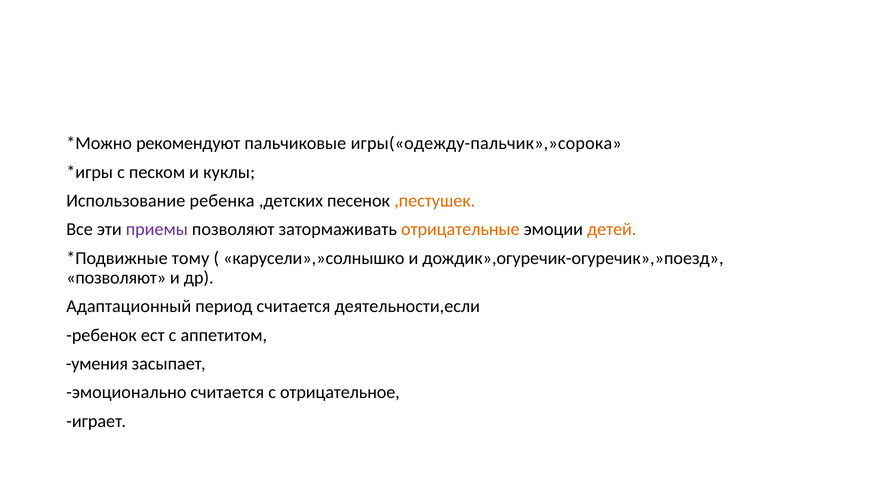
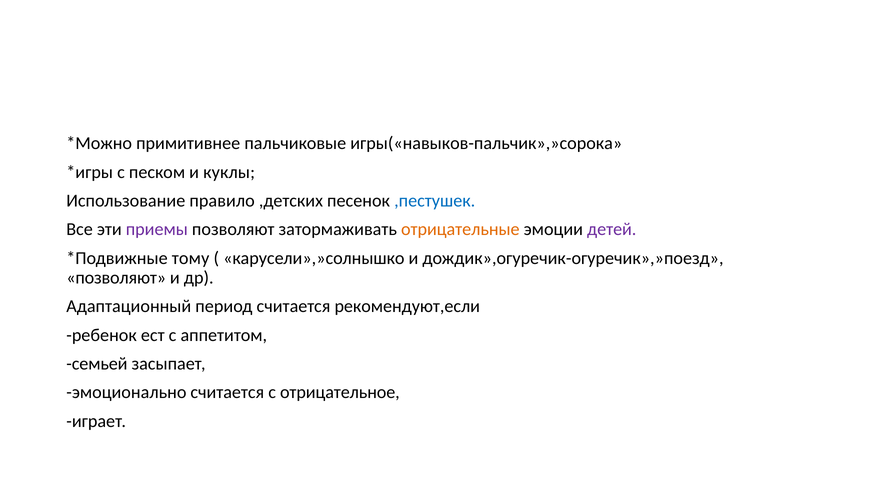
рекомендуют: рекомендуют -> примитивнее
игры(«одежду-пальчик»,»сорока: игры(«одежду-пальчик»,»сорока -> игры(«навыков-пальчик»,»сорока
ребенка: ребенка -> правило
,пестушек colour: orange -> blue
детей colour: orange -> purple
деятельности,если: деятельности,если -> рекомендуют,если
умения: умения -> семьей
